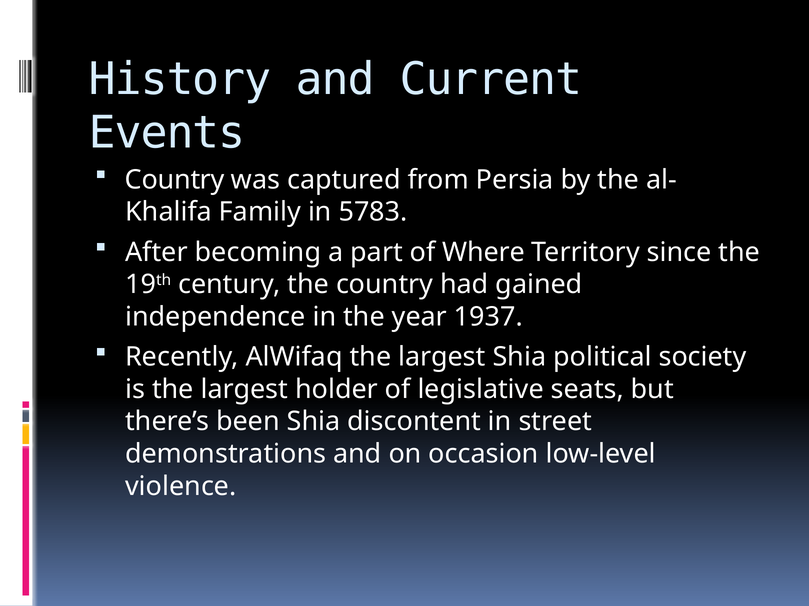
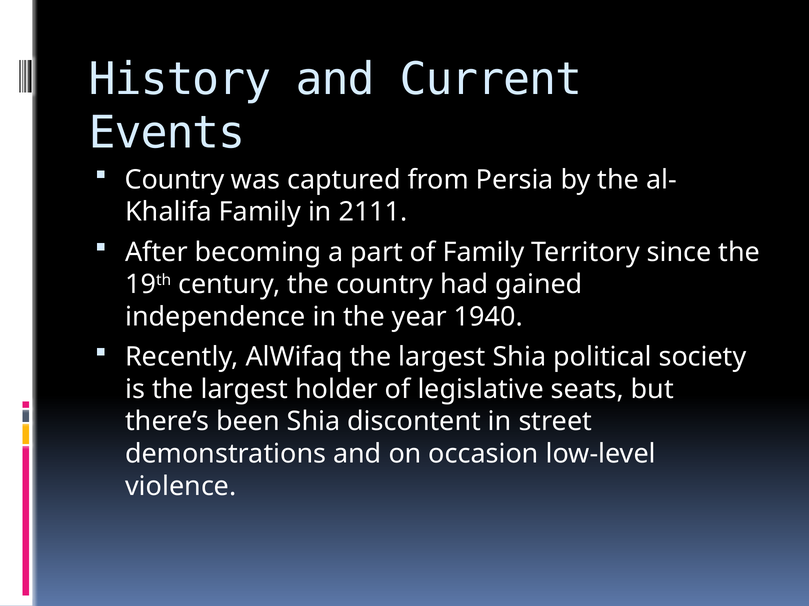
5783: 5783 -> 2111
of Where: Where -> Family
1937: 1937 -> 1940
